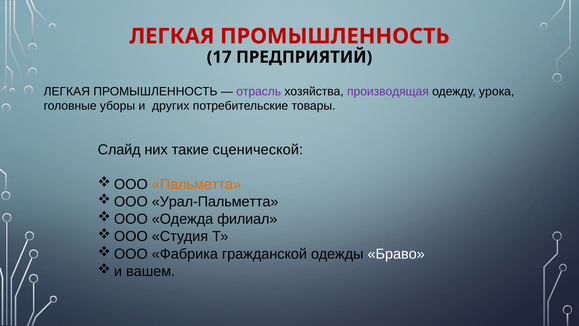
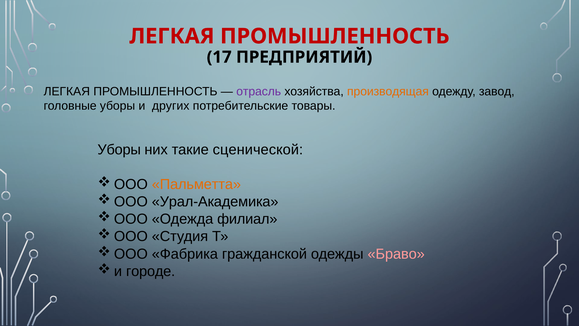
производящая colour: purple -> orange
урока: урока -> завод
Слайд at (119, 149): Слайд -> Уборы
Урал-Пальметта: Урал-Пальметта -> Урал-Академика
Браво colour: white -> pink
вашем: вашем -> городе
